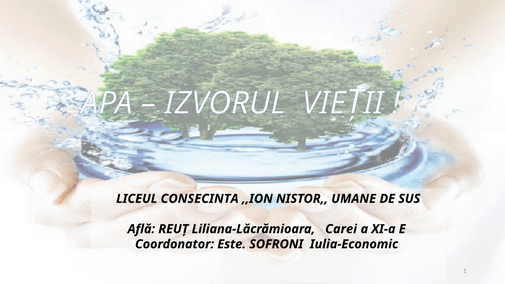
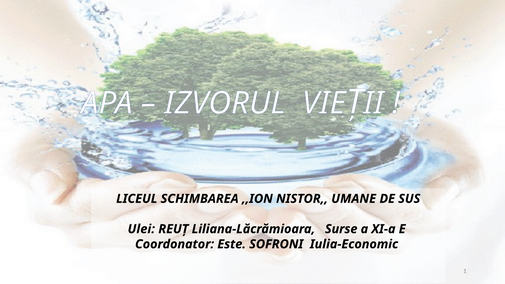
CONSECINTA: CONSECINTA -> SCHIMBAREA
Află: Află -> Ulei
Carei: Carei -> Surse
